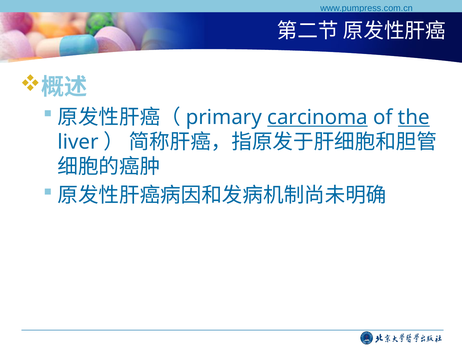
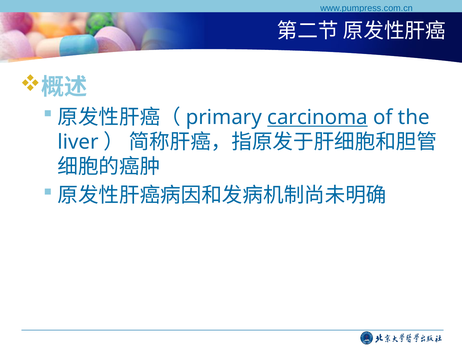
the underline: present -> none
